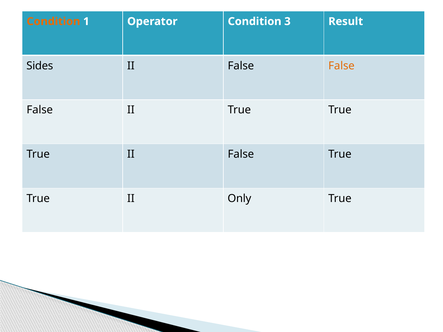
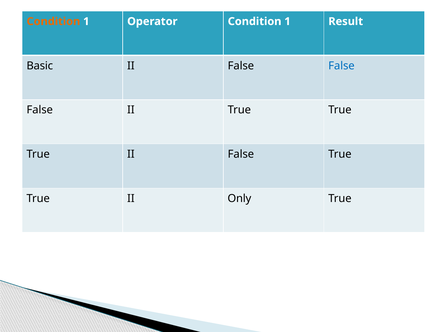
Operator Condition 3: 3 -> 1
Sides: Sides -> Basic
False at (341, 66) colour: orange -> blue
